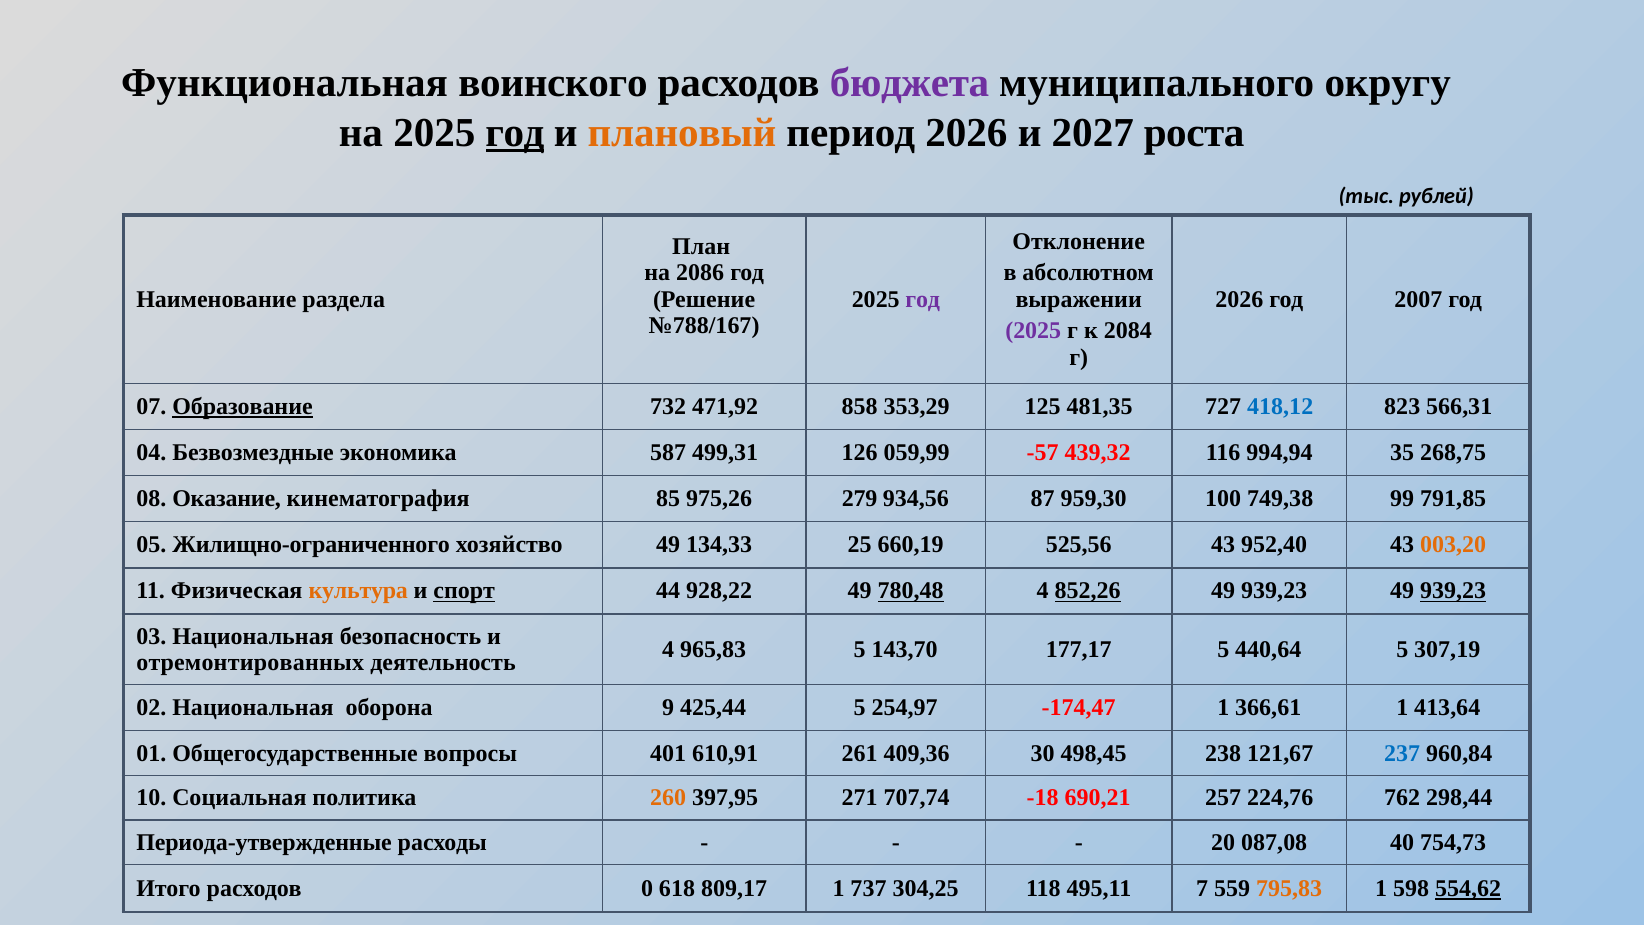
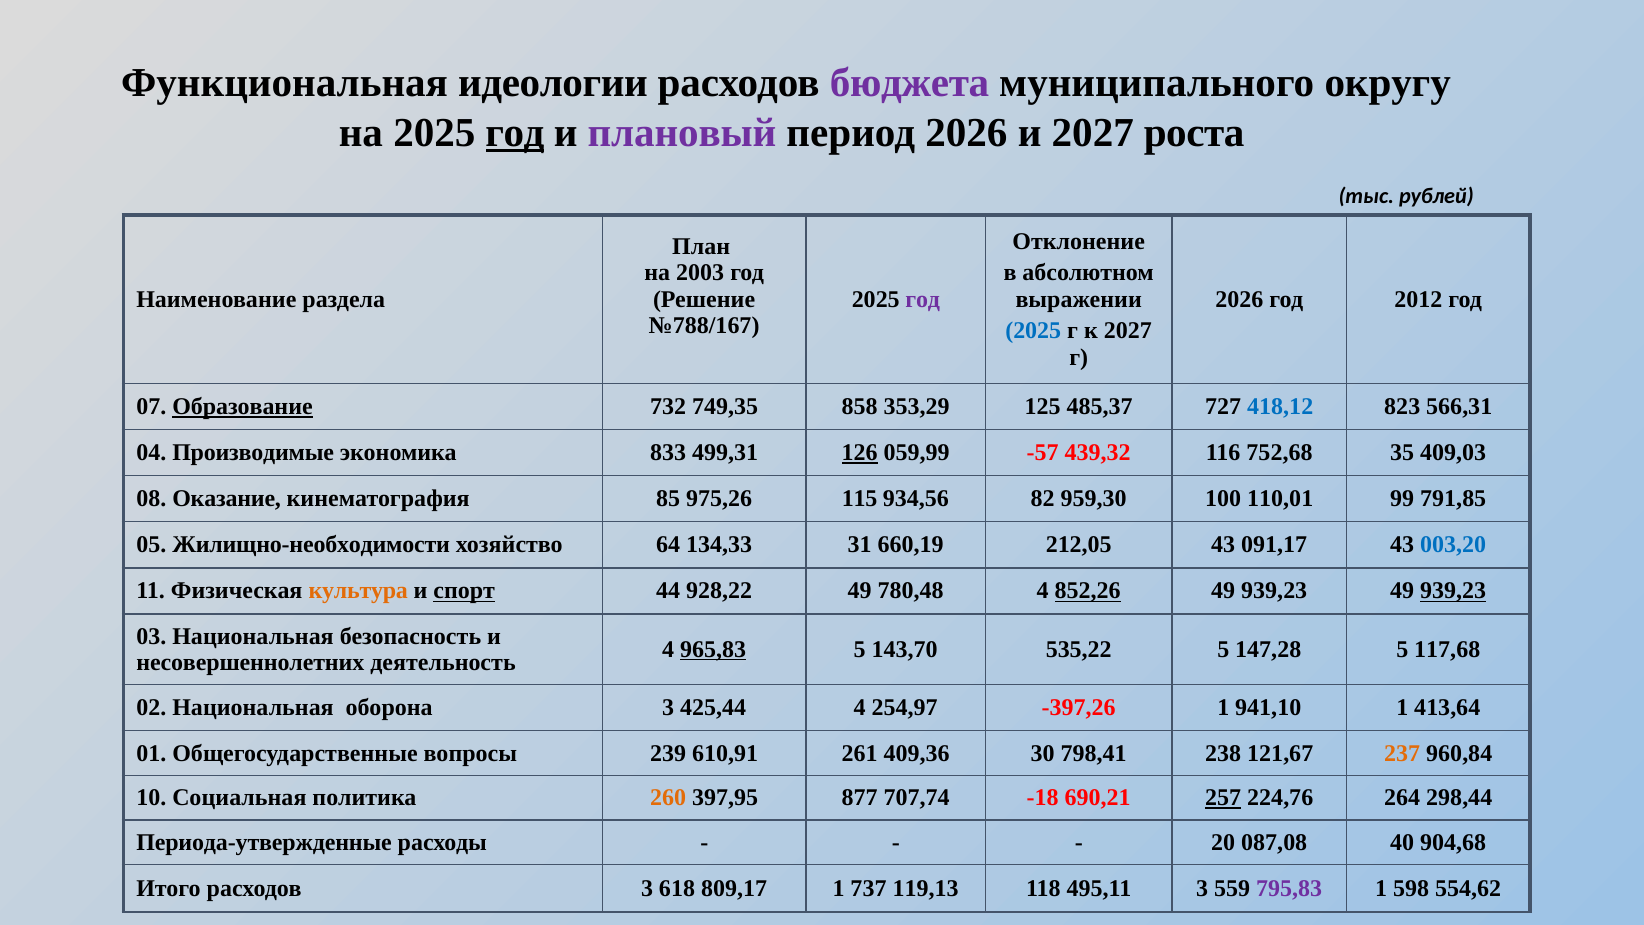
воинского: воинского -> идеологии
плановый colour: orange -> purple
2086: 2086 -> 2003
2007: 2007 -> 2012
2025 at (1033, 331) colour: purple -> blue
к 2084: 2084 -> 2027
471,92: 471,92 -> 749,35
481,35: 481,35 -> 485,37
Безвозмездные: Безвозмездные -> Производимые
587: 587 -> 833
126 underline: none -> present
994,94: 994,94 -> 752,68
268,75: 268,75 -> 409,03
279: 279 -> 115
87: 87 -> 82
749,38: 749,38 -> 110,01
Жилищно-ограниченного: Жилищно-ограниченного -> Жилищно-необходимости
хозяйство 49: 49 -> 64
25: 25 -> 31
525,56: 525,56 -> 212,05
952,40: 952,40 -> 091,17
003,20 colour: orange -> blue
780,48 underline: present -> none
965,83 underline: none -> present
177,17: 177,17 -> 535,22
440,64: 440,64 -> 147,28
307,19: 307,19 -> 117,68
отремонтированных: отремонтированных -> несовершеннолетних
оборона 9: 9 -> 3
425,44 5: 5 -> 4
-174,47: -174,47 -> -397,26
366,61: 366,61 -> 941,10
401: 401 -> 239
498,45: 498,45 -> 798,41
237 colour: blue -> orange
271: 271 -> 877
257 underline: none -> present
762: 762 -> 264
754,73: 754,73 -> 904,68
расходов 0: 0 -> 3
304,25: 304,25 -> 119,13
495,11 7: 7 -> 3
795,83 colour: orange -> purple
554,62 underline: present -> none
